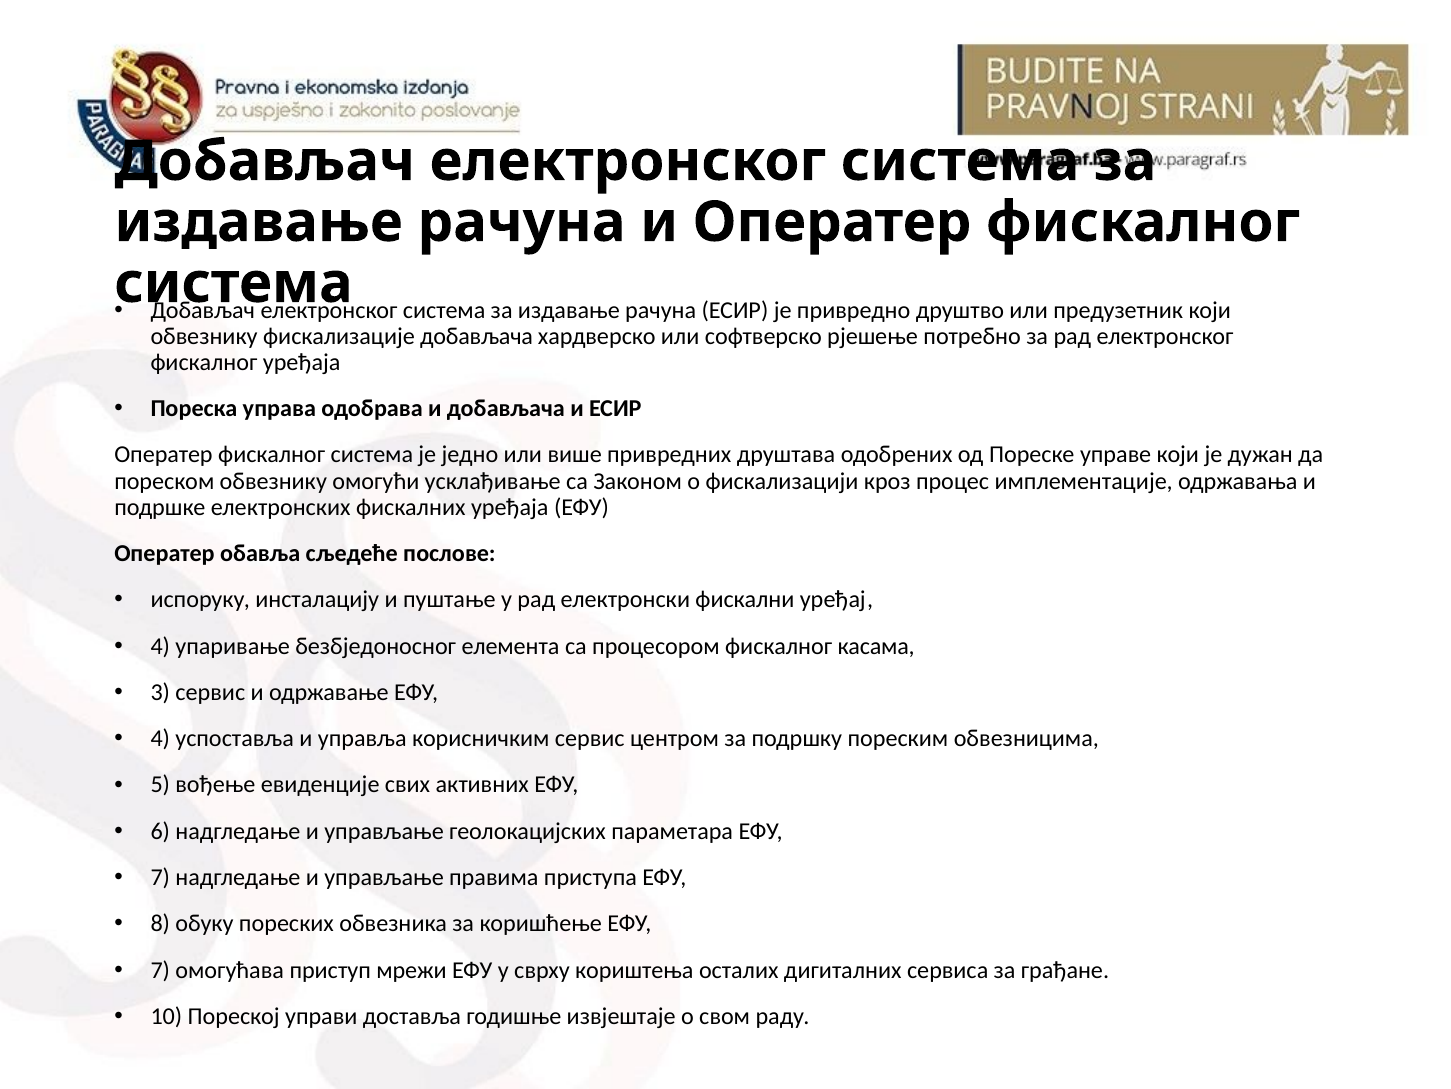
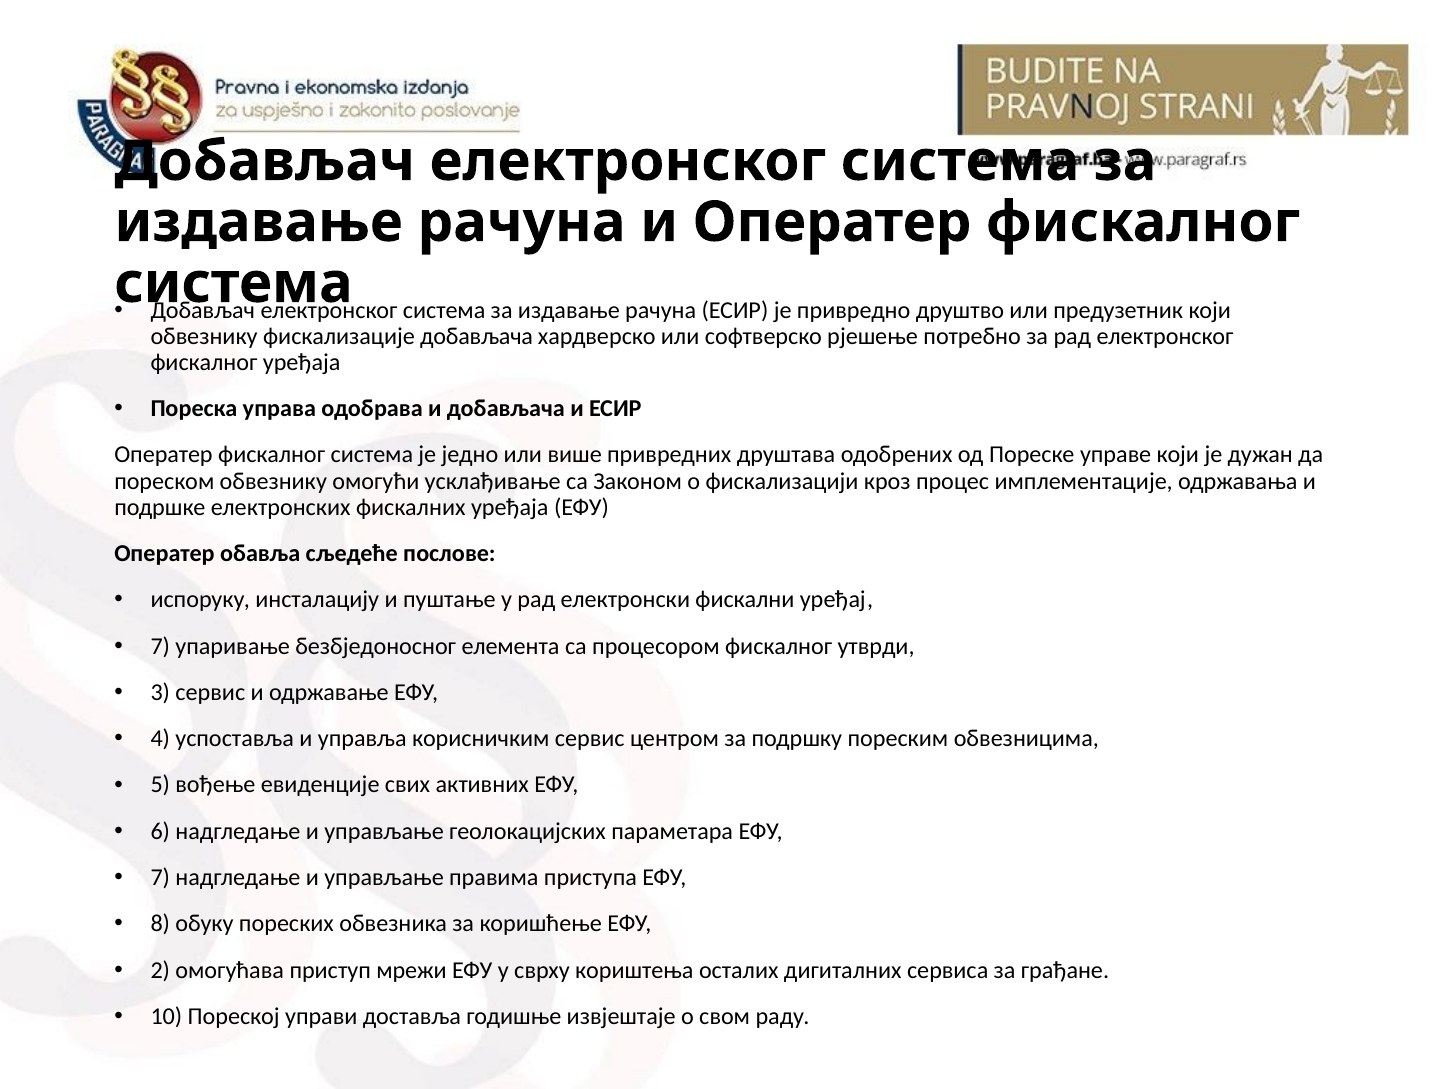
4 at (160, 646): 4 -> 7
касама: касама -> утврди
7 at (160, 970): 7 -> 2
